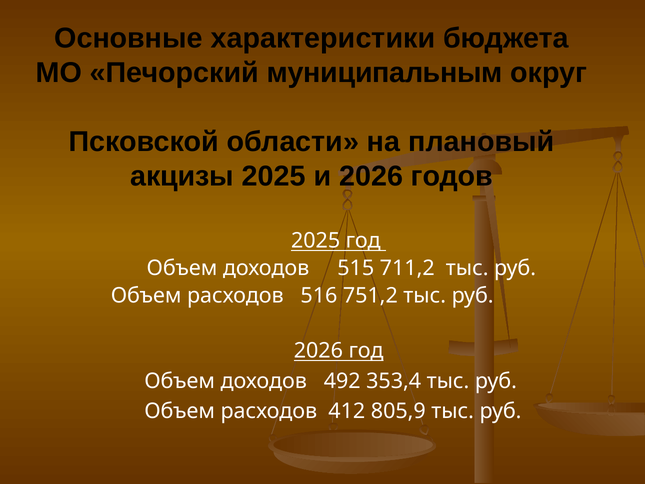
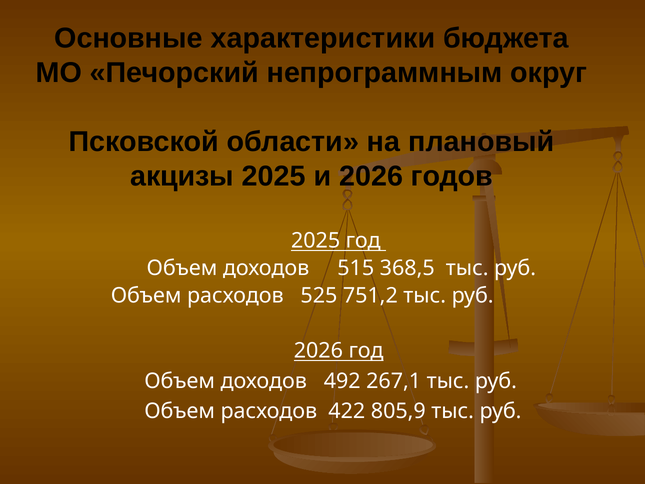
муниципальным: муниципальным -> непрограммным
711,2: 711,2 -> 368,5
516: 516 -> 525
353,4: 353,4 -> 267,1
412: 412 -> 422
